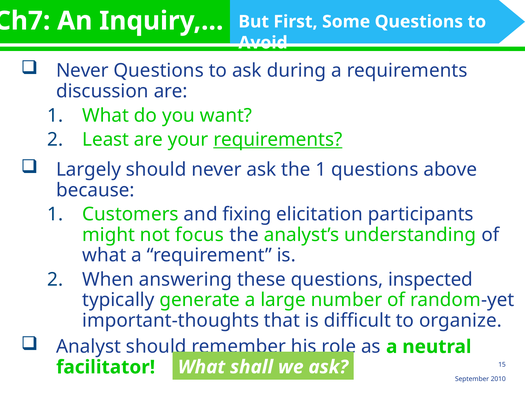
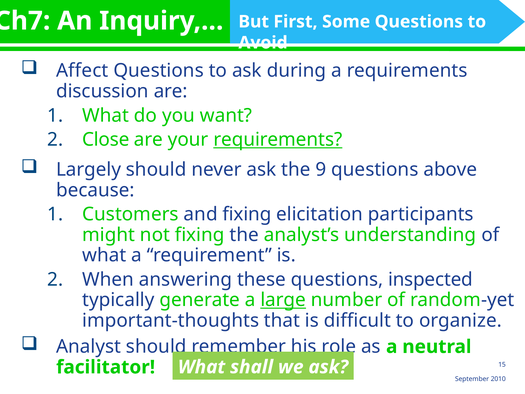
Never at (82, 71): Never -> Affect
Least: Least -> Close
the 1: 1 -> 9
not focus: focus -> fixing
large underline: none -> present
